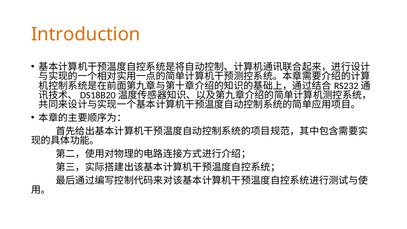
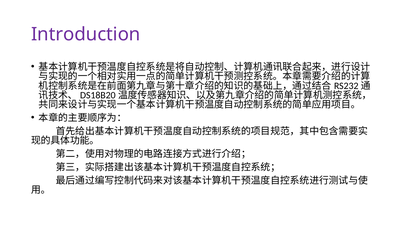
Introduction colour: orange -> purple
